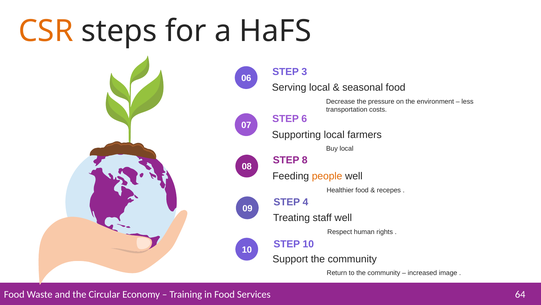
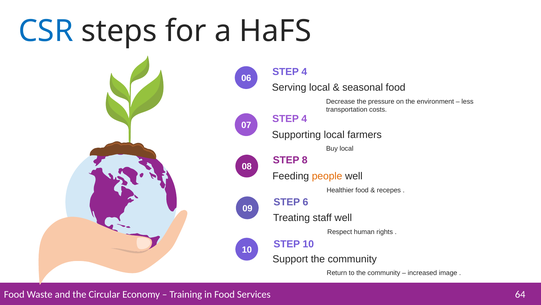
CSR colour: orange -> blue
3 at (304, 72): 3 -> 4
6 at (304, 119): 6 -> 4
4: 4 -> 6
